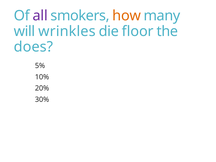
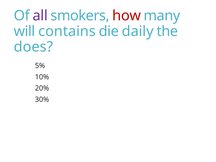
how colour: orange -> red
wrinkles: wrinkles -> contains
floor: floor -> daily
